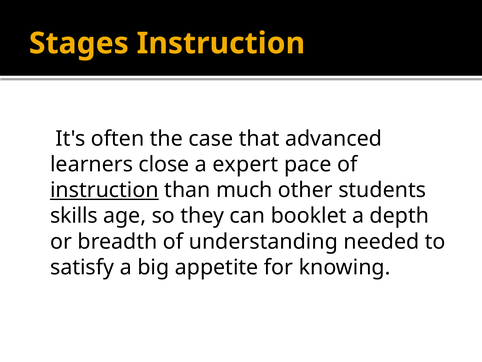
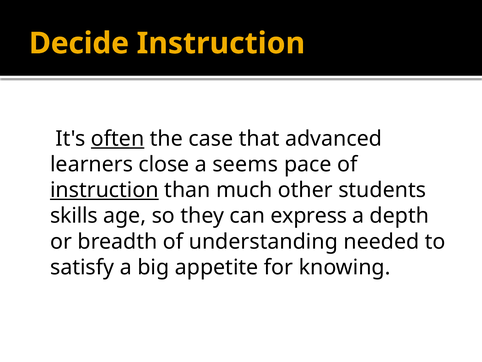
Stages: Stages -> Decide
often underline: none -> present
expert: expert -> seems
booklet: booklet -> express
